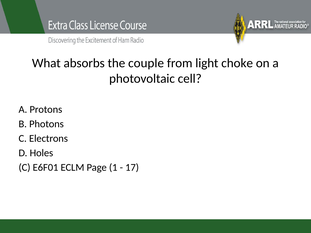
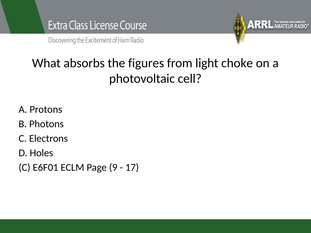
couple: couple -> figures
1: 1 -> 9
